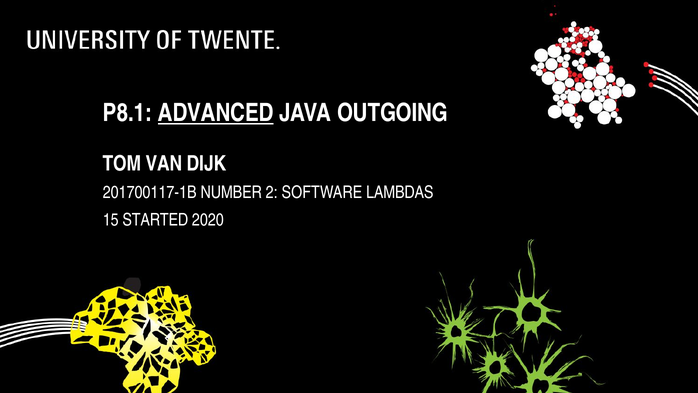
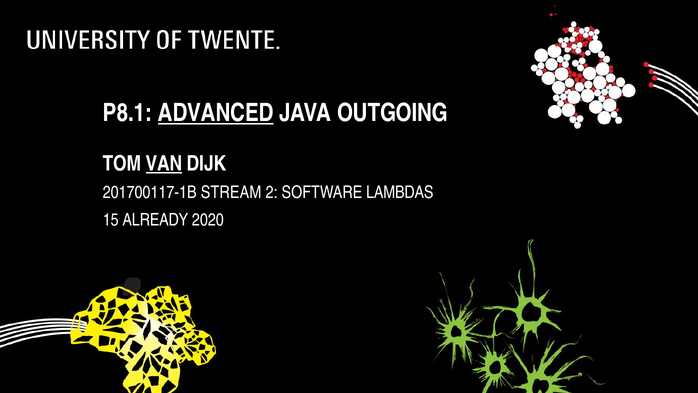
VAN underline: none -> present
NUMBER: NUMBER -> STREAM
STARTED: STARTED -> ALREADY
